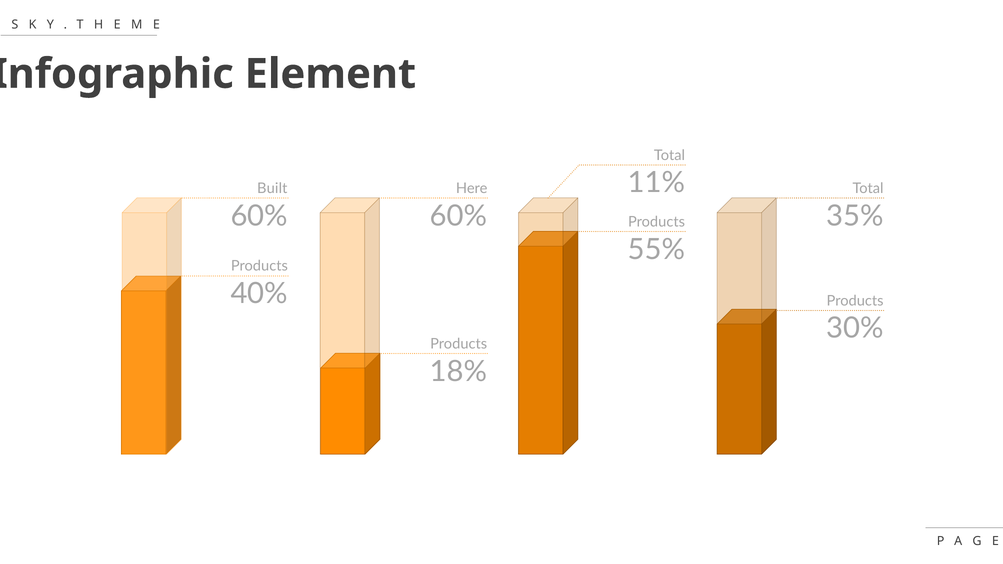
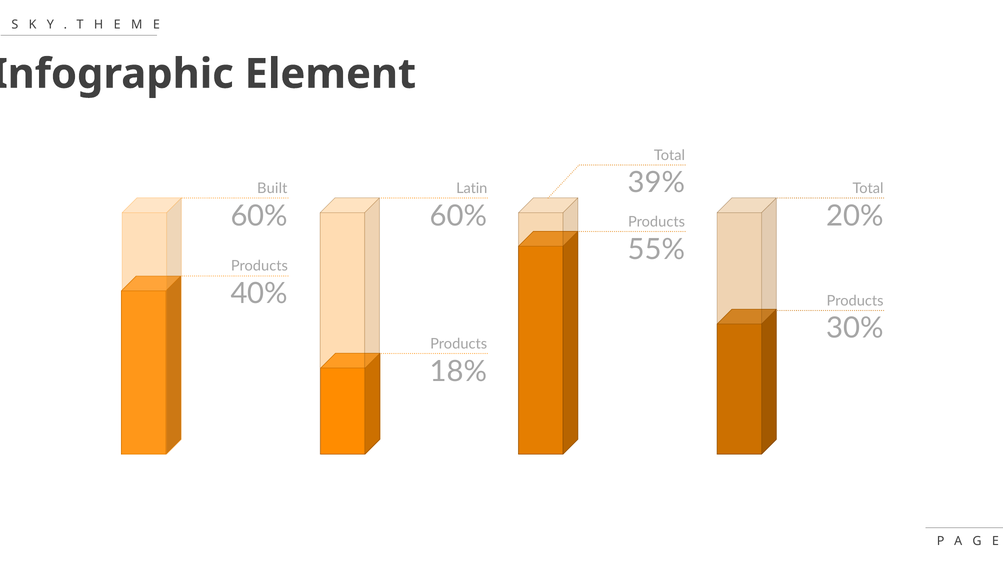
11%: 11% -> 39%
Here: Here -> Latin
35%: 35% -> 20%
